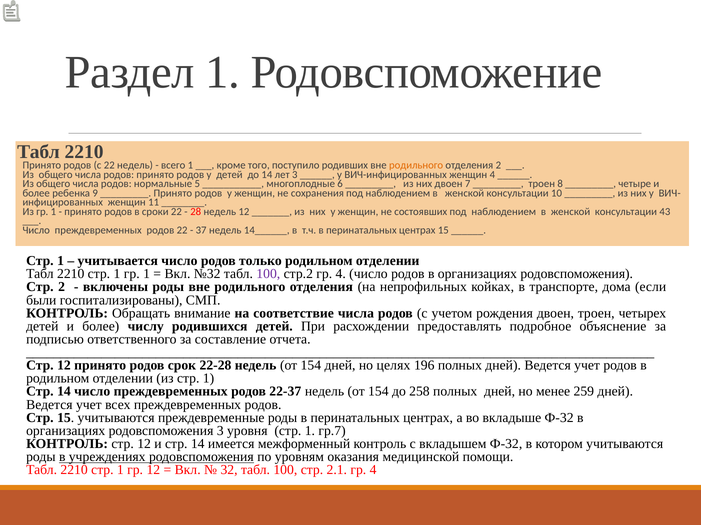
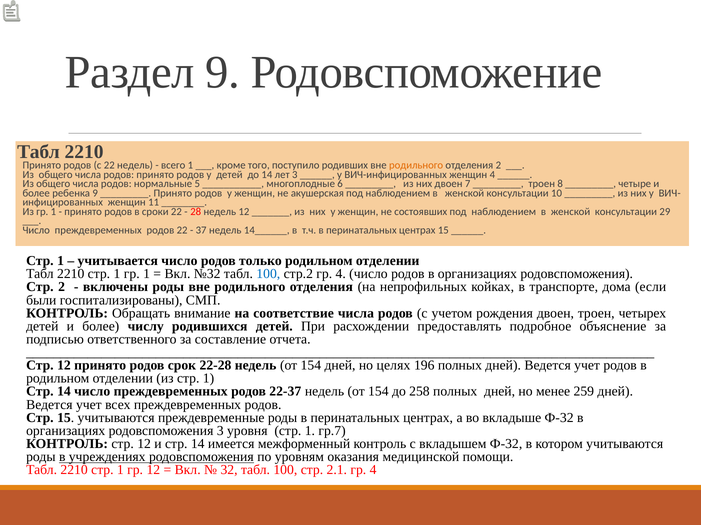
Раздел 1: 1 -> 9
сохранения: сохранения -> акушерская
43: 43 -> 29
100 at (268, 274) colour: purple -> blue
